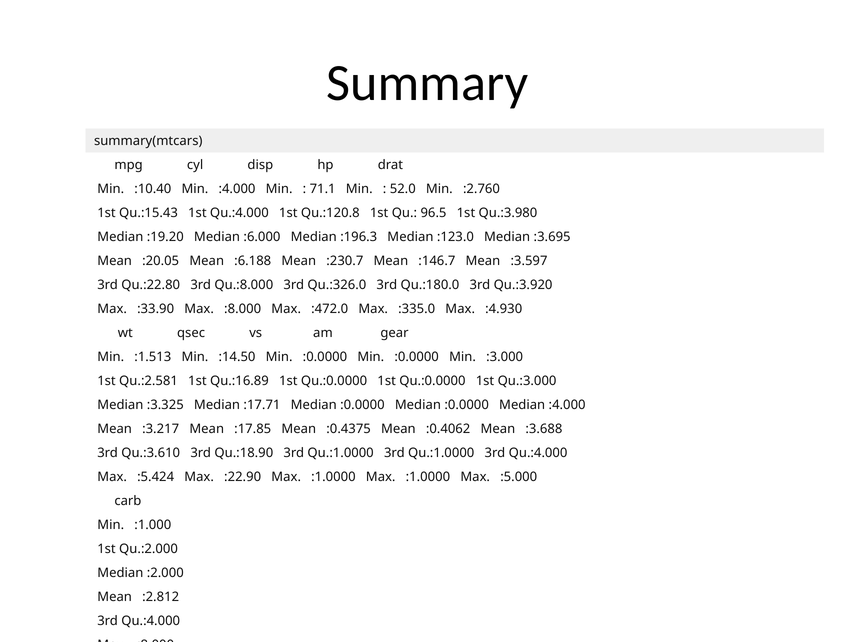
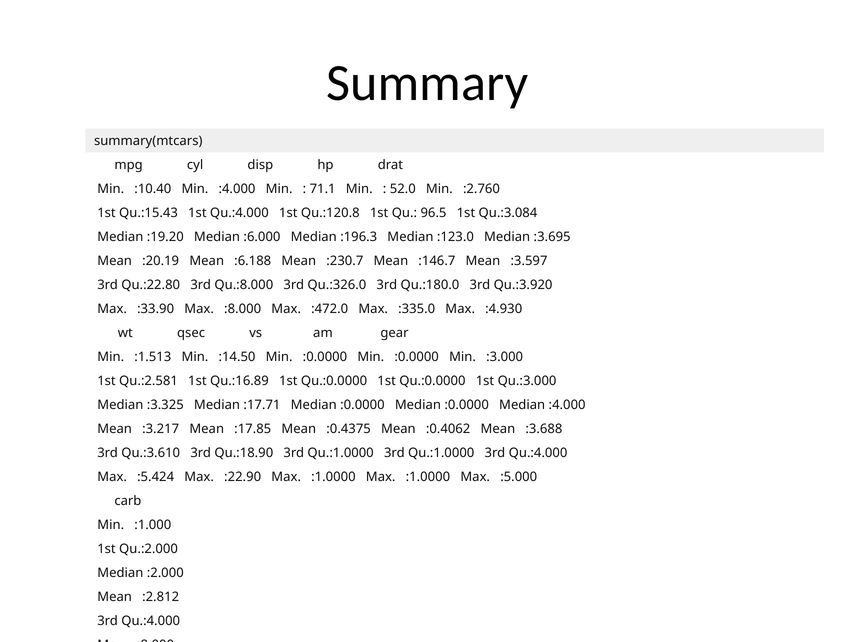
Qu.:3.980: Qu.:3.980 -> Qu.:3.084
:20.05: :20.05 -> :20.19
